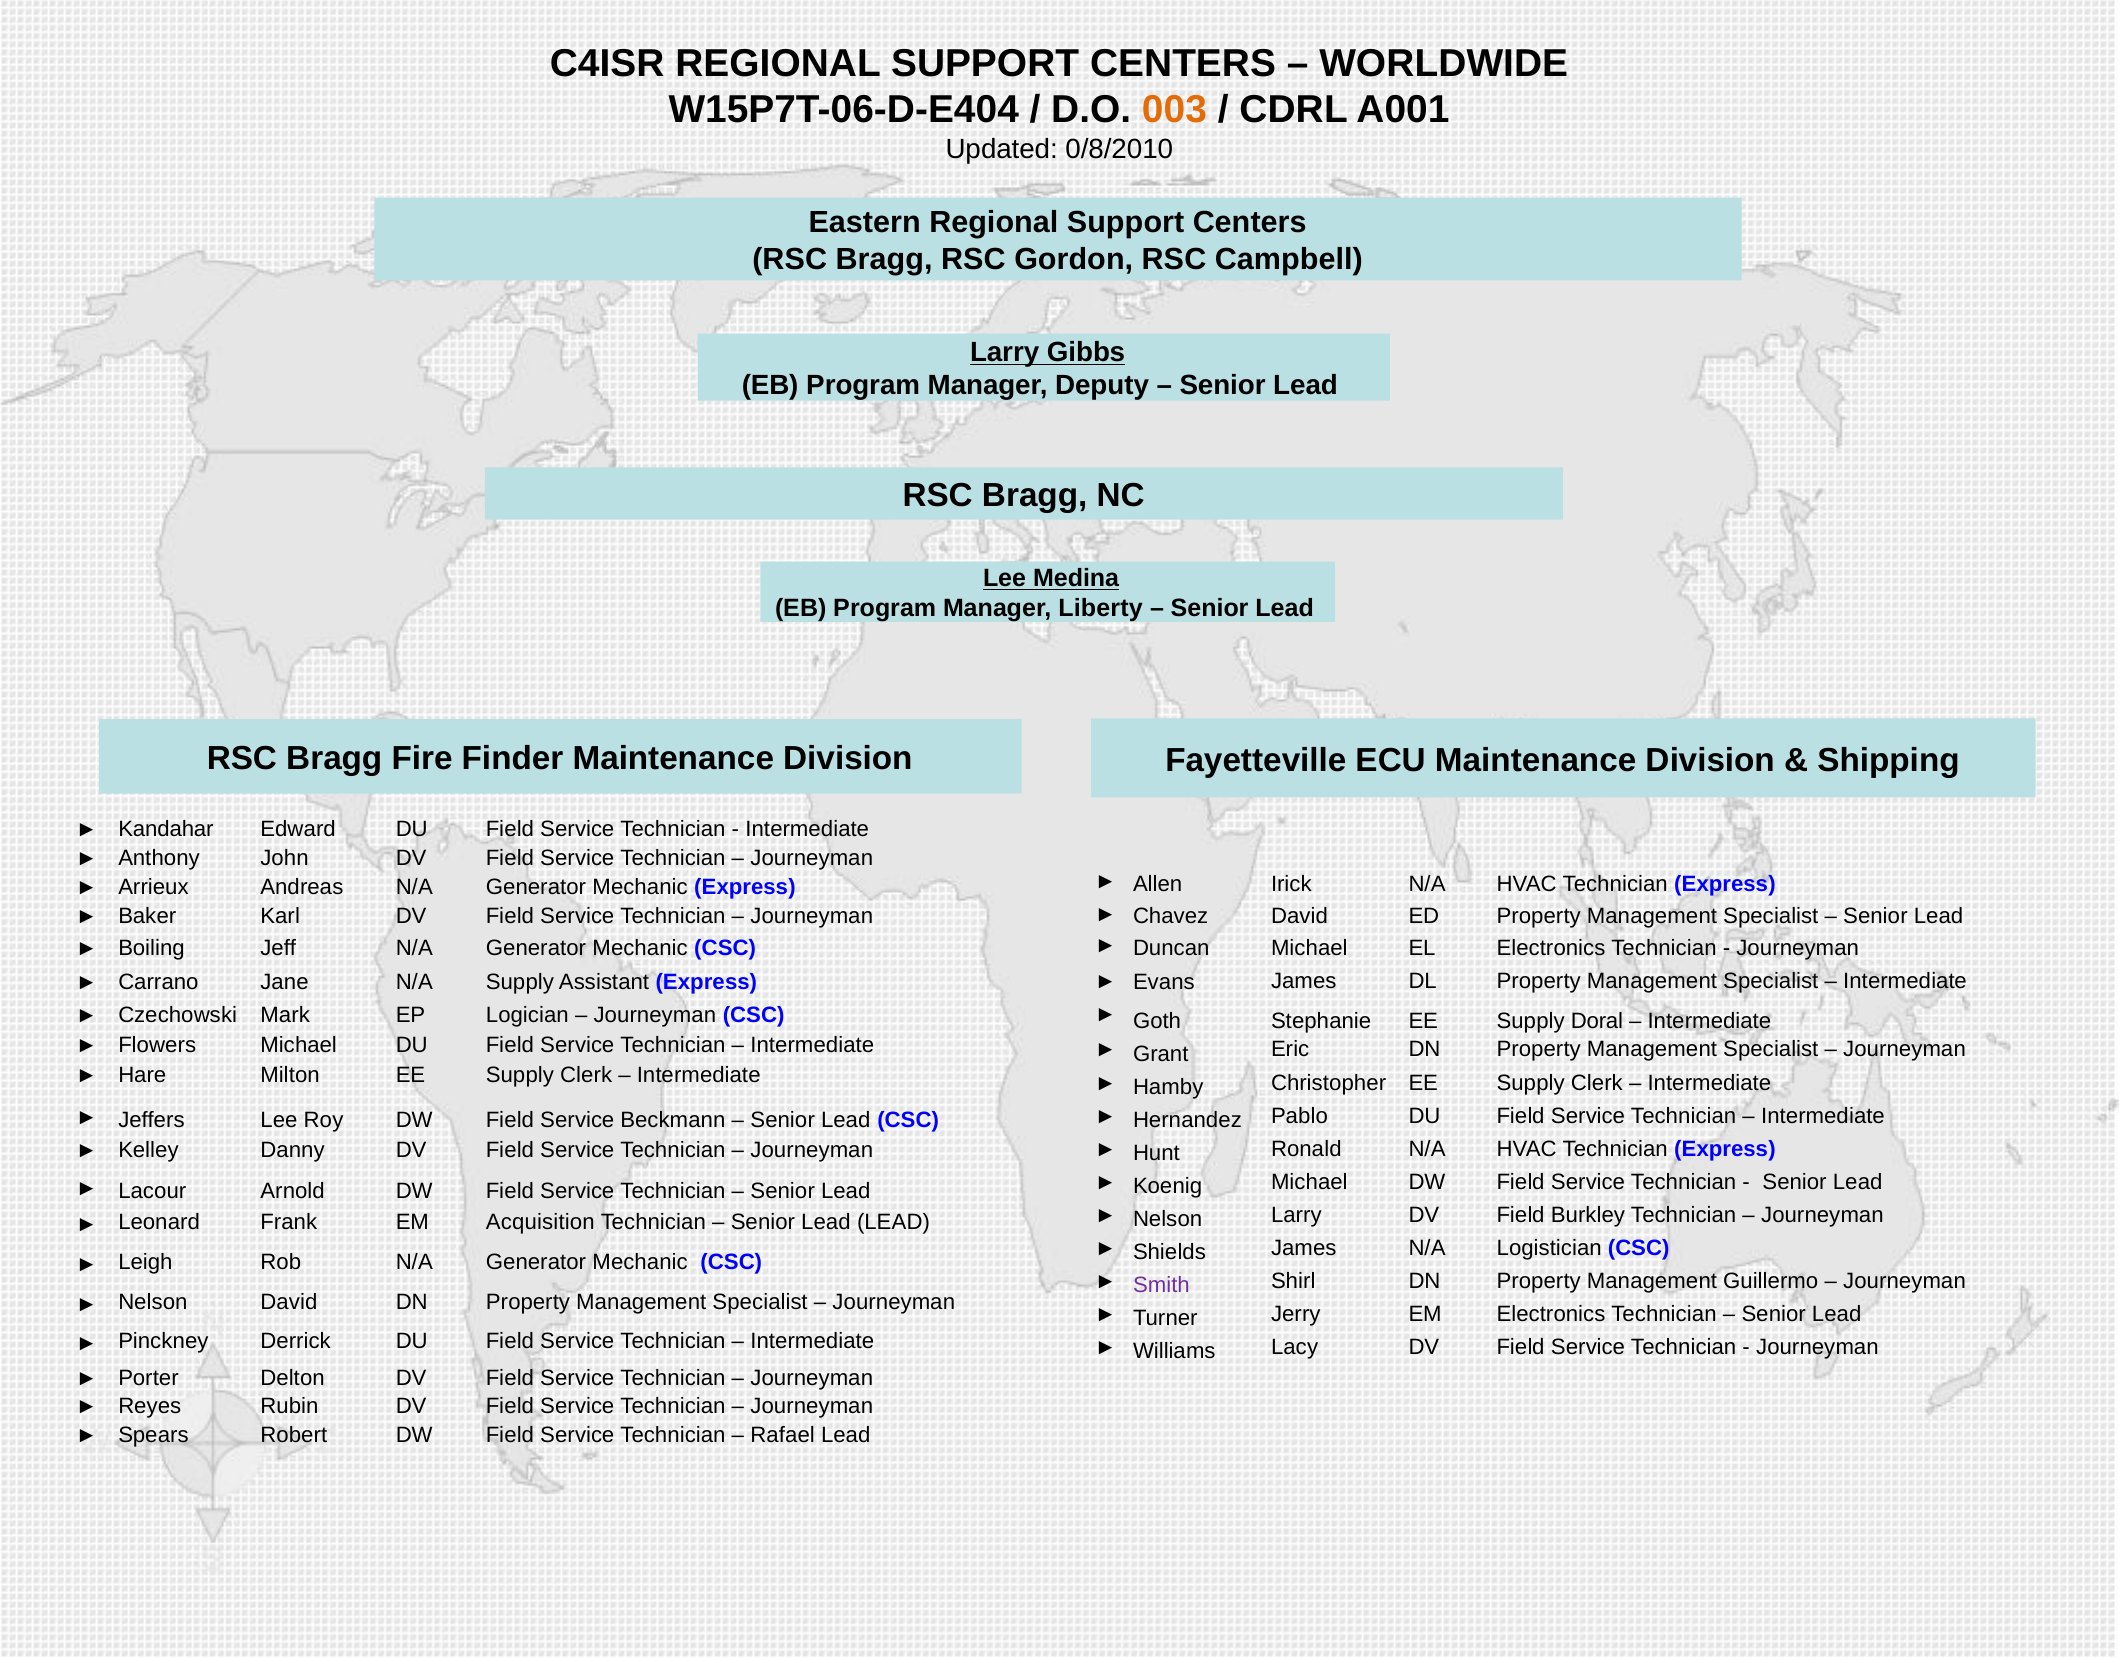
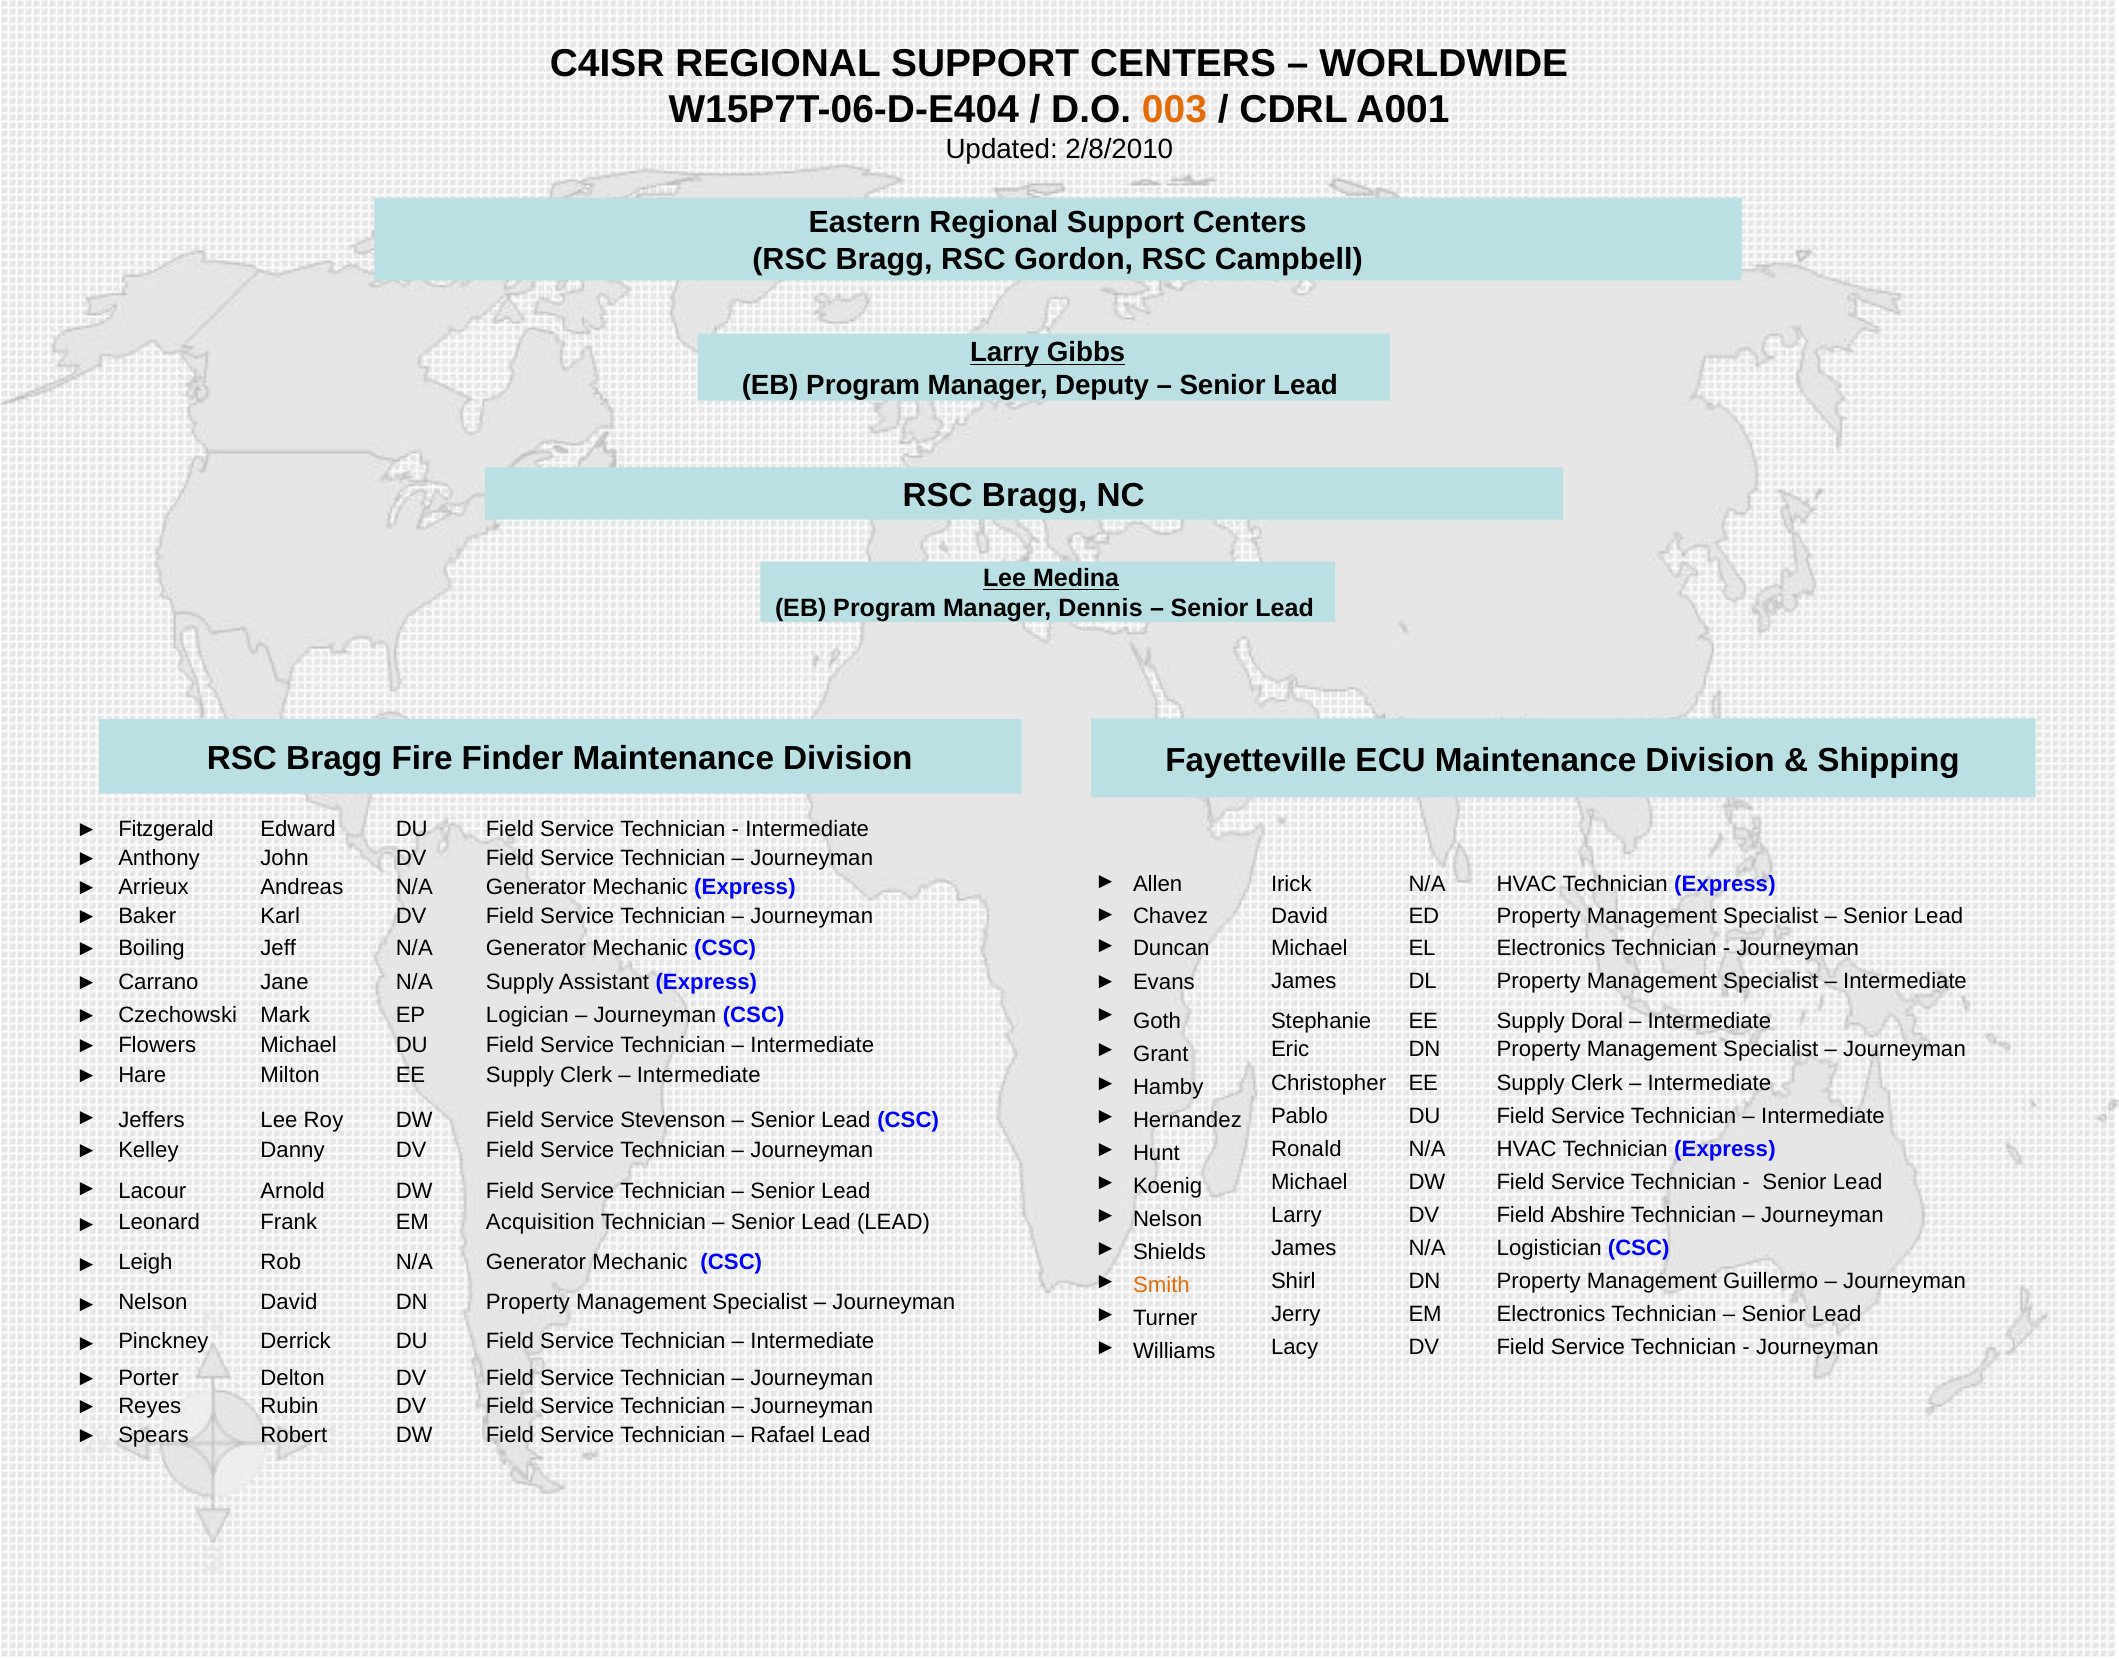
0/8/2010: 0/8/2010 -> 2/8/2010
Liberty: Liberty -> Dennis
Kandahar: Kandahar -> Fitzgerald
Beckmann: Beckmann -> Stevenson
Burkley: Burkley -> Abshire
Smith colour: purple -> orange
